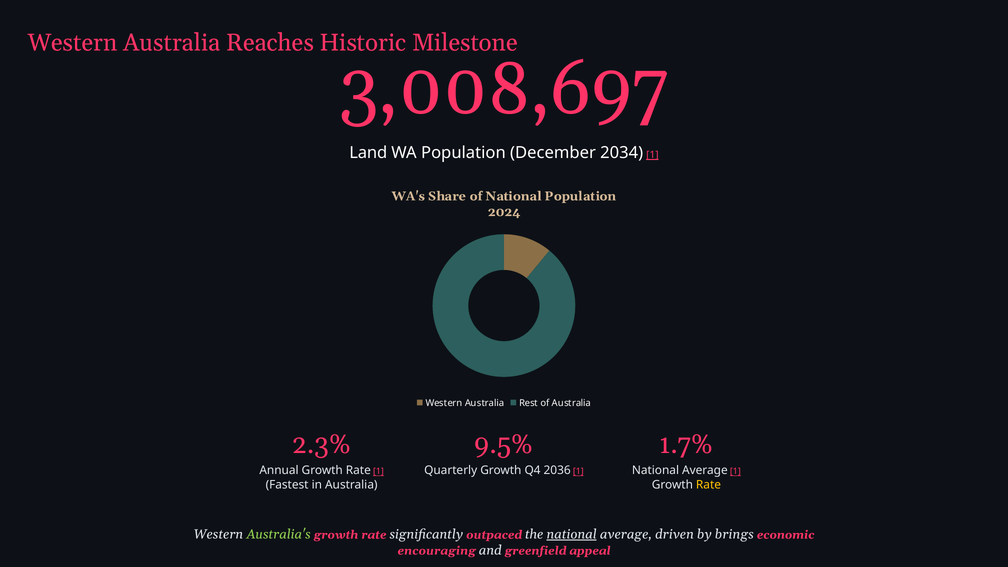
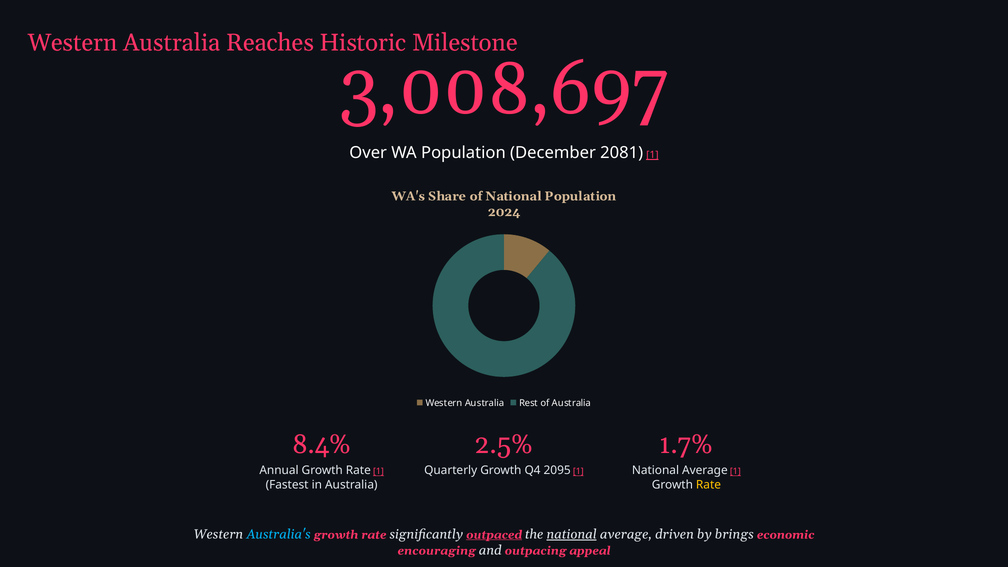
Land: Land -> Over
2034: 2034 -> 2081
2.3%: 2.3% -> 8.4%
9.5%: 9.5% -> 2.5%
2036: 2036 -> 2095
Australia's colour: light green -> light blue
outpaced underline: none -> present
greenfield: greenfield -> outpacing
